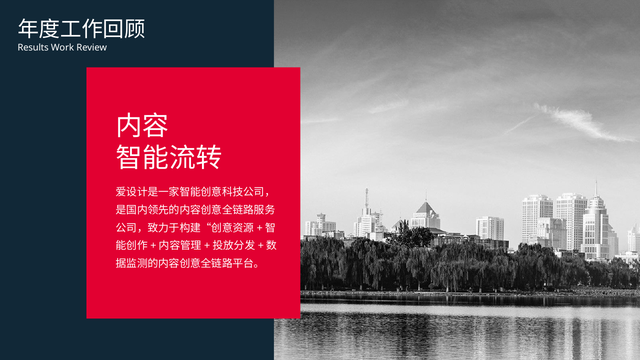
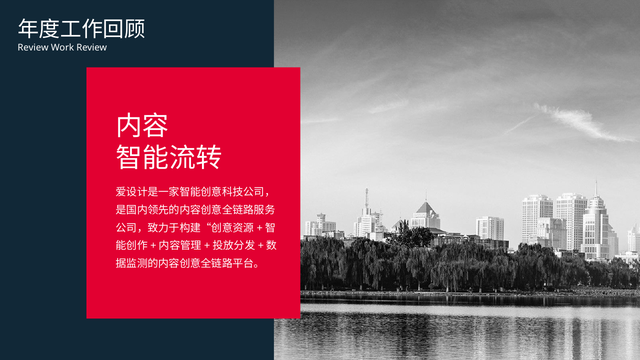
Results at (33, 48): Results -> Review
